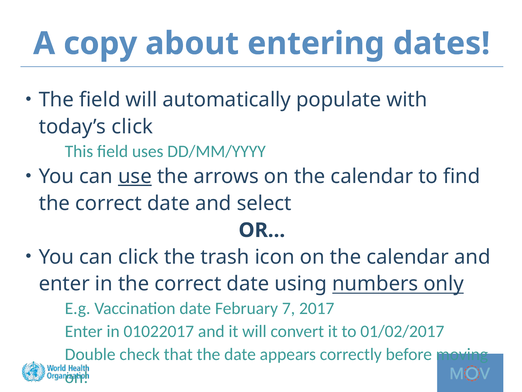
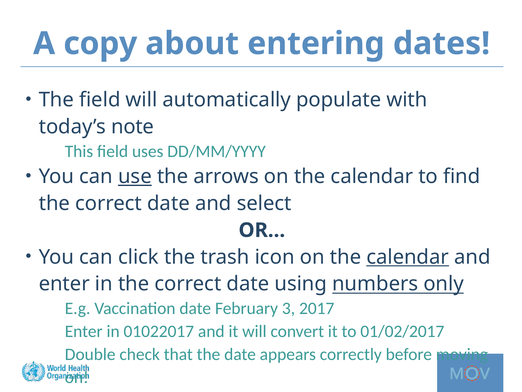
today’s click: click -> note
calendar at (408, 257) underline: none -> present
7: 7 -> 3
